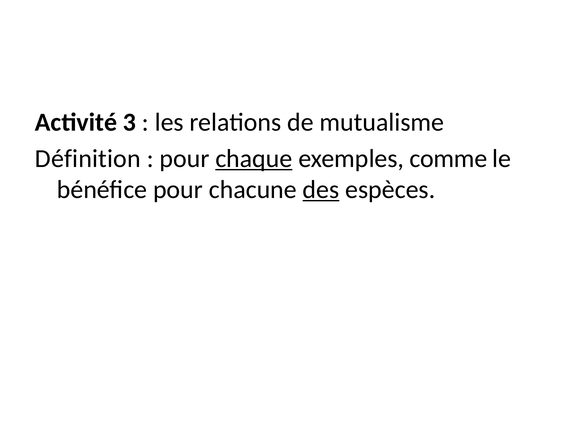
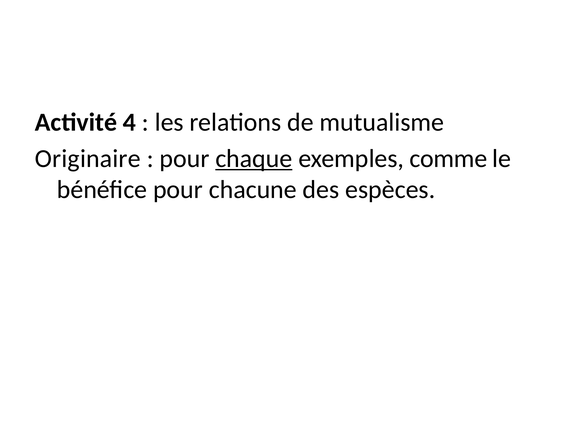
3: 3 -> 4
Définition: Définition -> Originaire
des underline: present -> none
